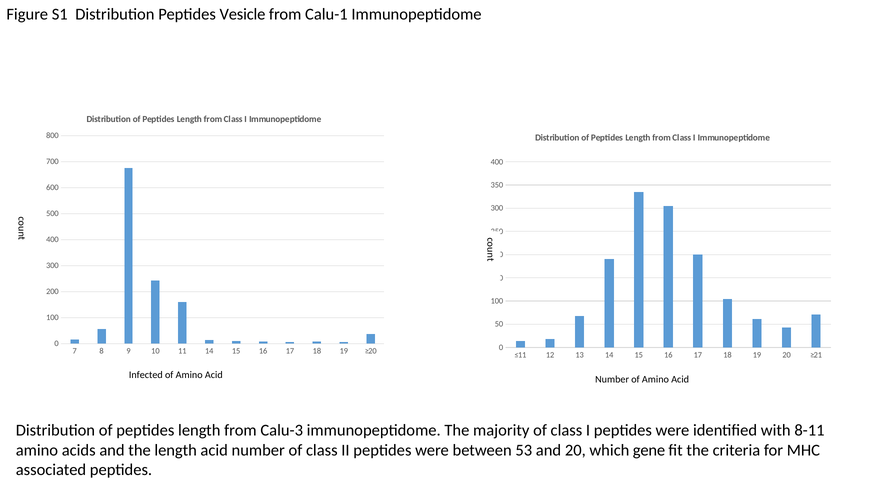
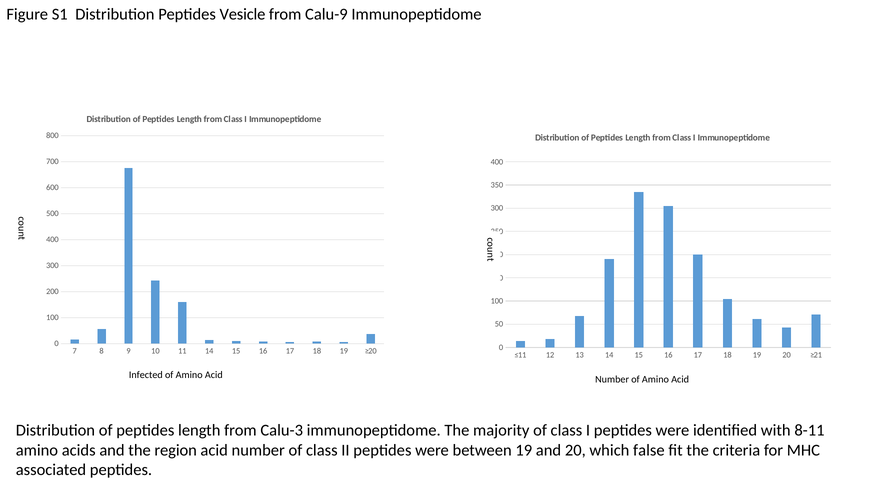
Calu-1: Calu-1 -> Calu-9
the length: length -> region
between 53: 53 -> 19
gene: gene -> false
